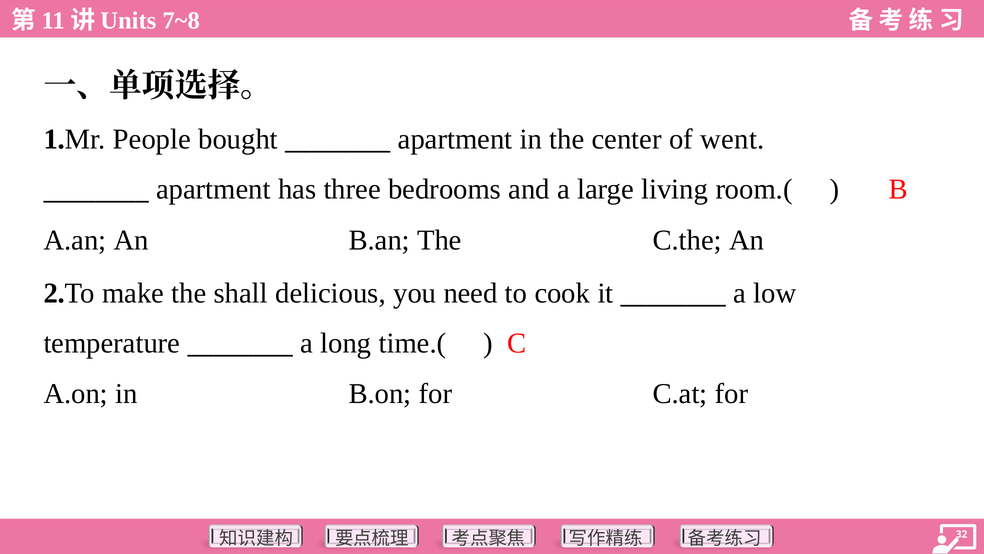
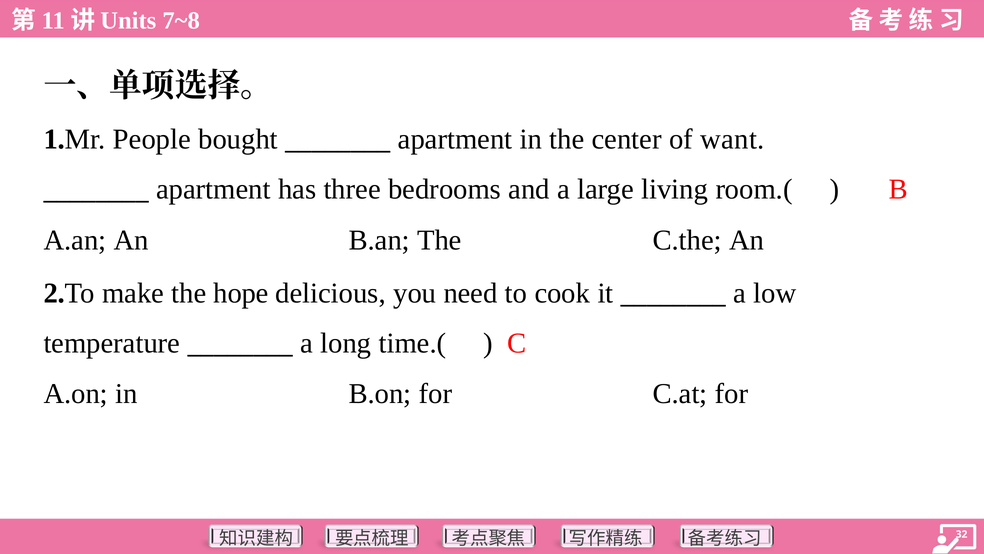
went: went -> want
shall: shall -> hope
